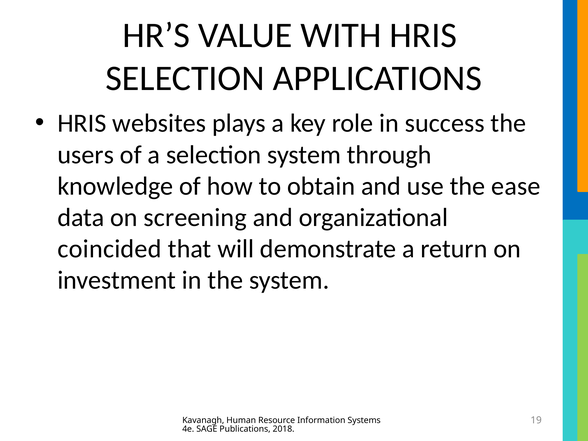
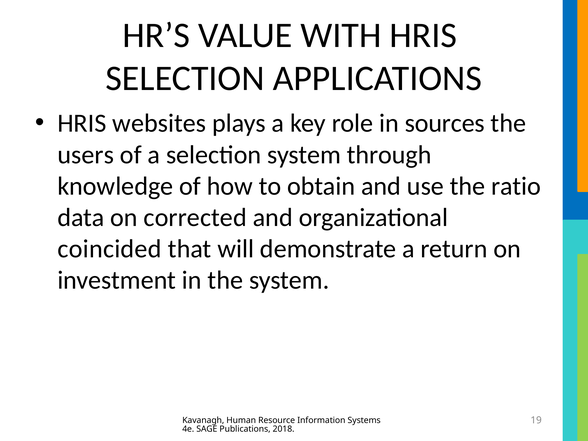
success: success -> sources
ease: ease -> ratio
screening: screening -> corrected
